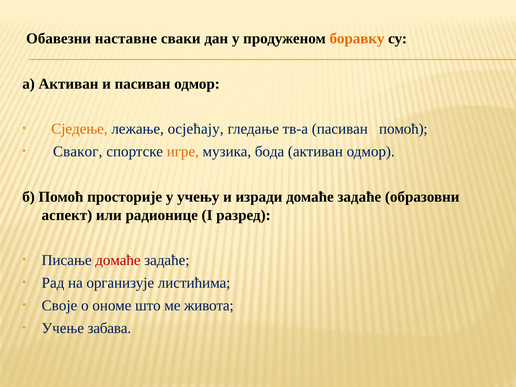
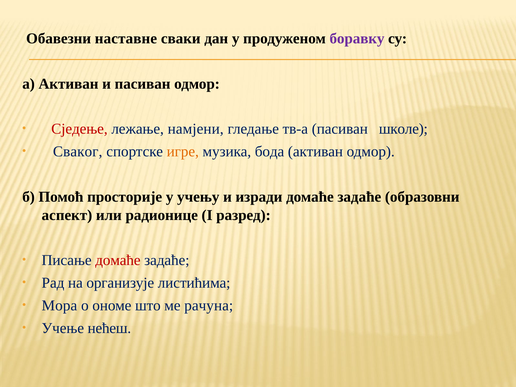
боравку colour: orange -> purple
Сједење colour: orange -> red
осјећају: осјећају -> намјени
пасиван помоћ: помоћ -> школе
Своје: Своје -> Мора
живота: живота -> рачуна
забава: забава -> нећеш
